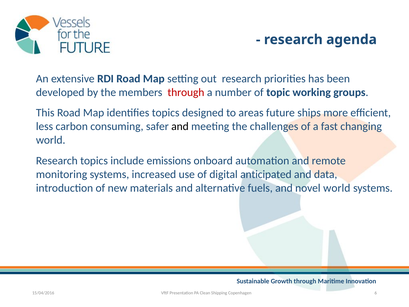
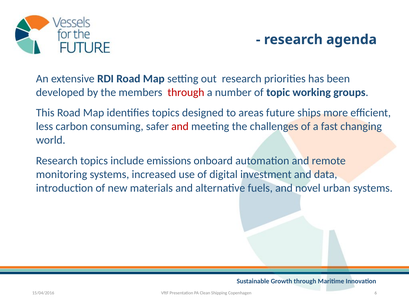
and at (180, 126) colour: black -> red
anticipated: anticipated -> investment
novel world: world -> urban
